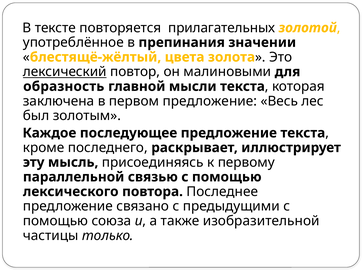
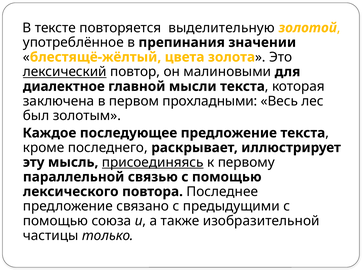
прилагательных: прилагательных -> выделительную
образность: образность -> диалектное
первом предложение: предложение -> прохладными
присоединяясь underline: none -> present
